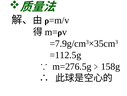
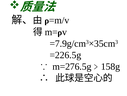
=112.5g: =112.5g -> =226.5g
